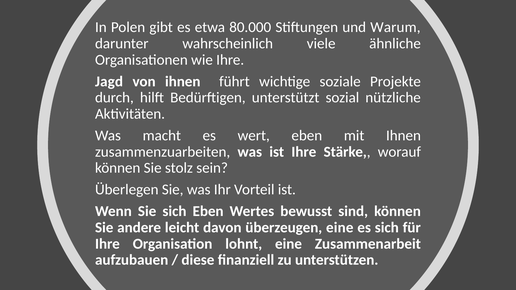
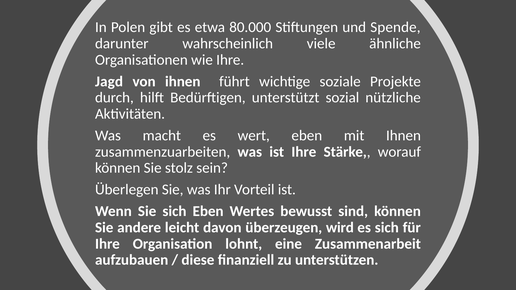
Warum: Warum -> Spende
überzeugen eine: eine -> wird
